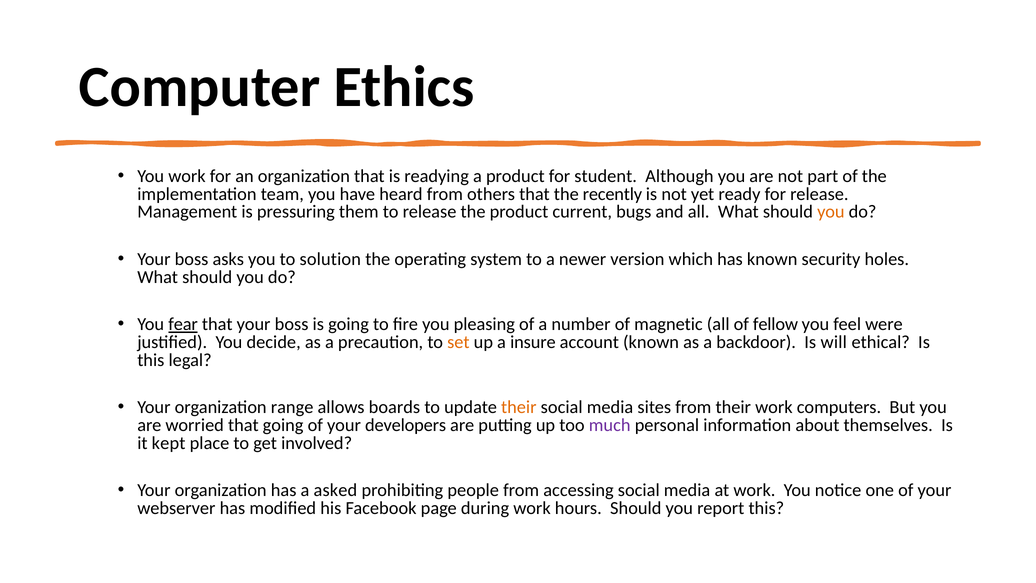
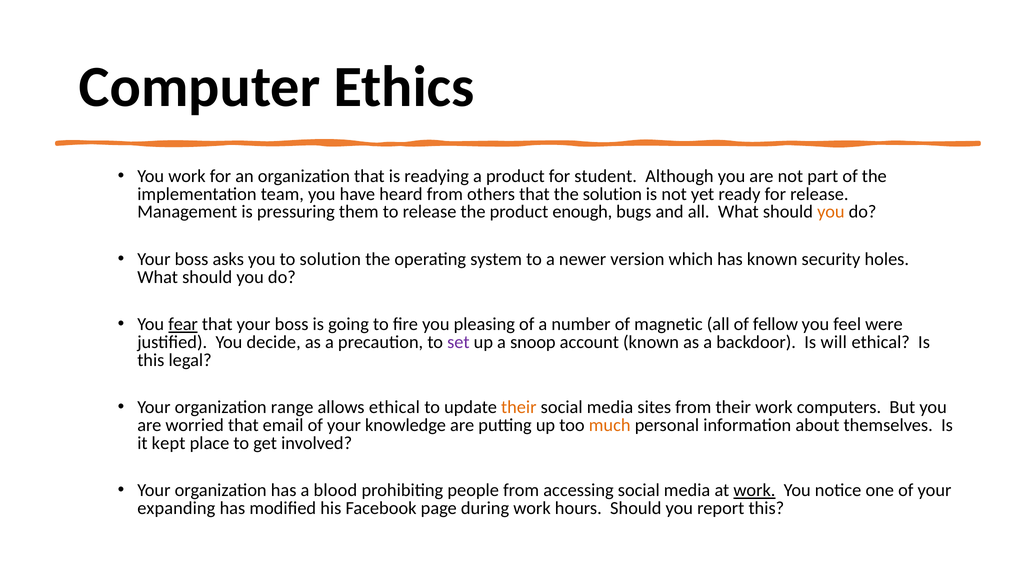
the recently: recently -> solution
current: current -> enough
set colour: orange -> purple
insure: insure -> snoop
allows boards: boards -> ethical
that going: going -> email
developers: developers -> knowledge
much colour: purple -> orange
asked: asked -> blood
work at (754, 490) underline: none -> present
webserver: webserver -> expanding
